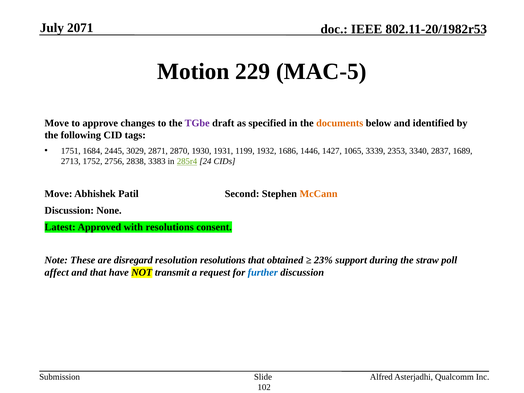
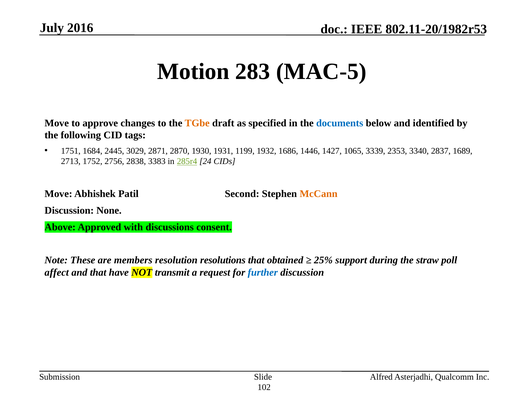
2071: 2071 -> 2016
229: 229 -> 283
TGbe colour: purple -> orange
documents colour: orange -> blue
Latest: Latest -> Above
with resolutions: resolutions -> discussions
disregard: disregard -> members
23%: 23% -> 25%
